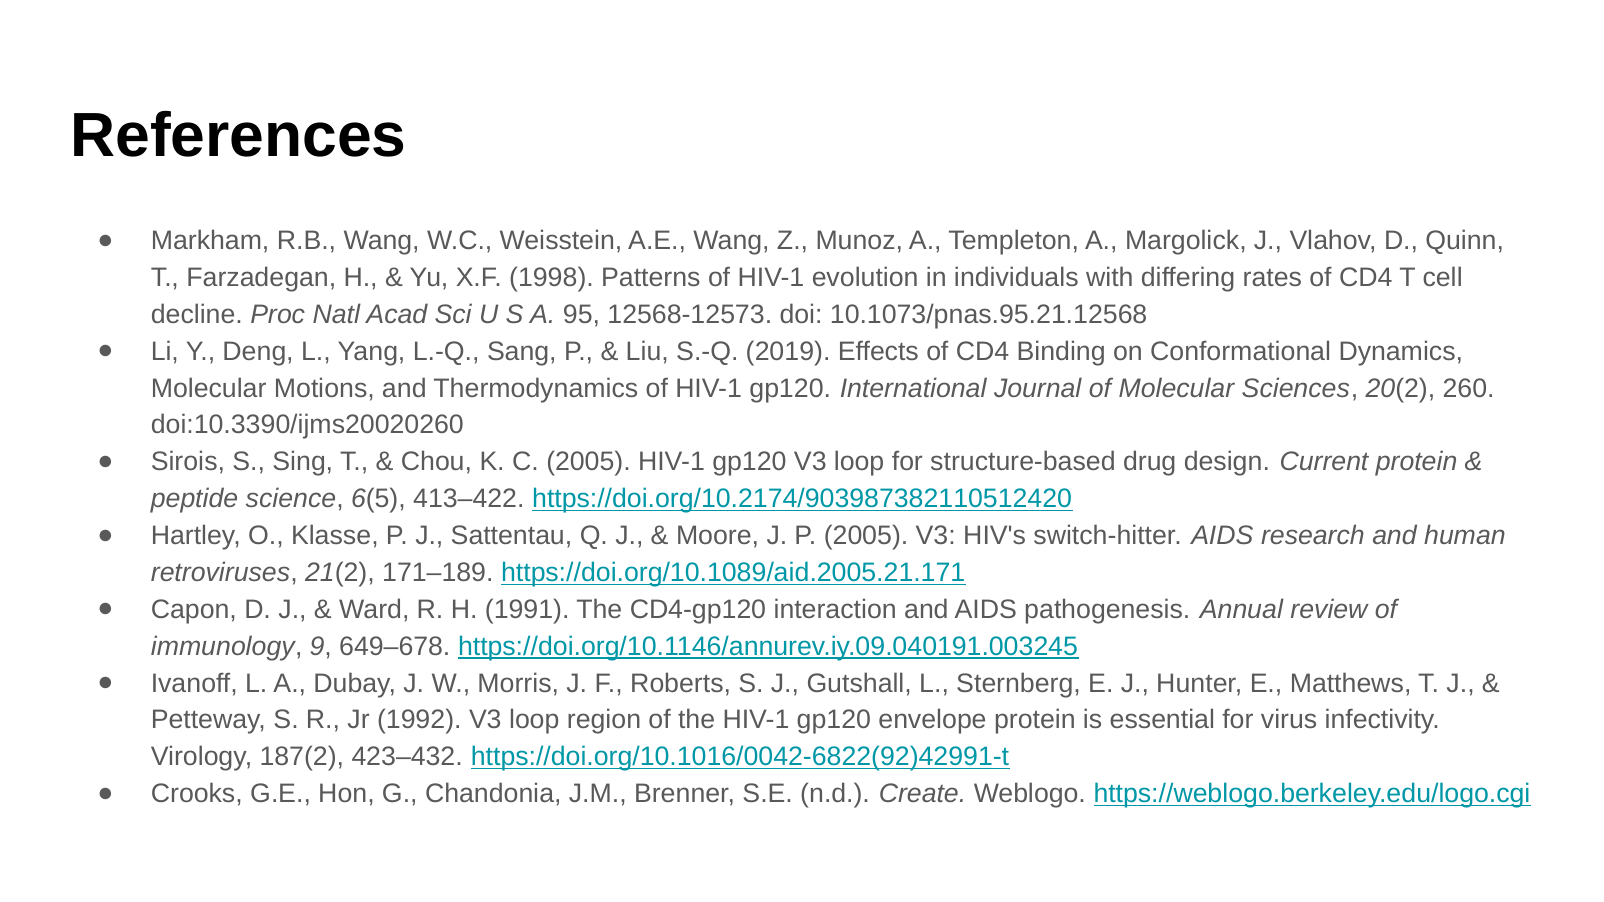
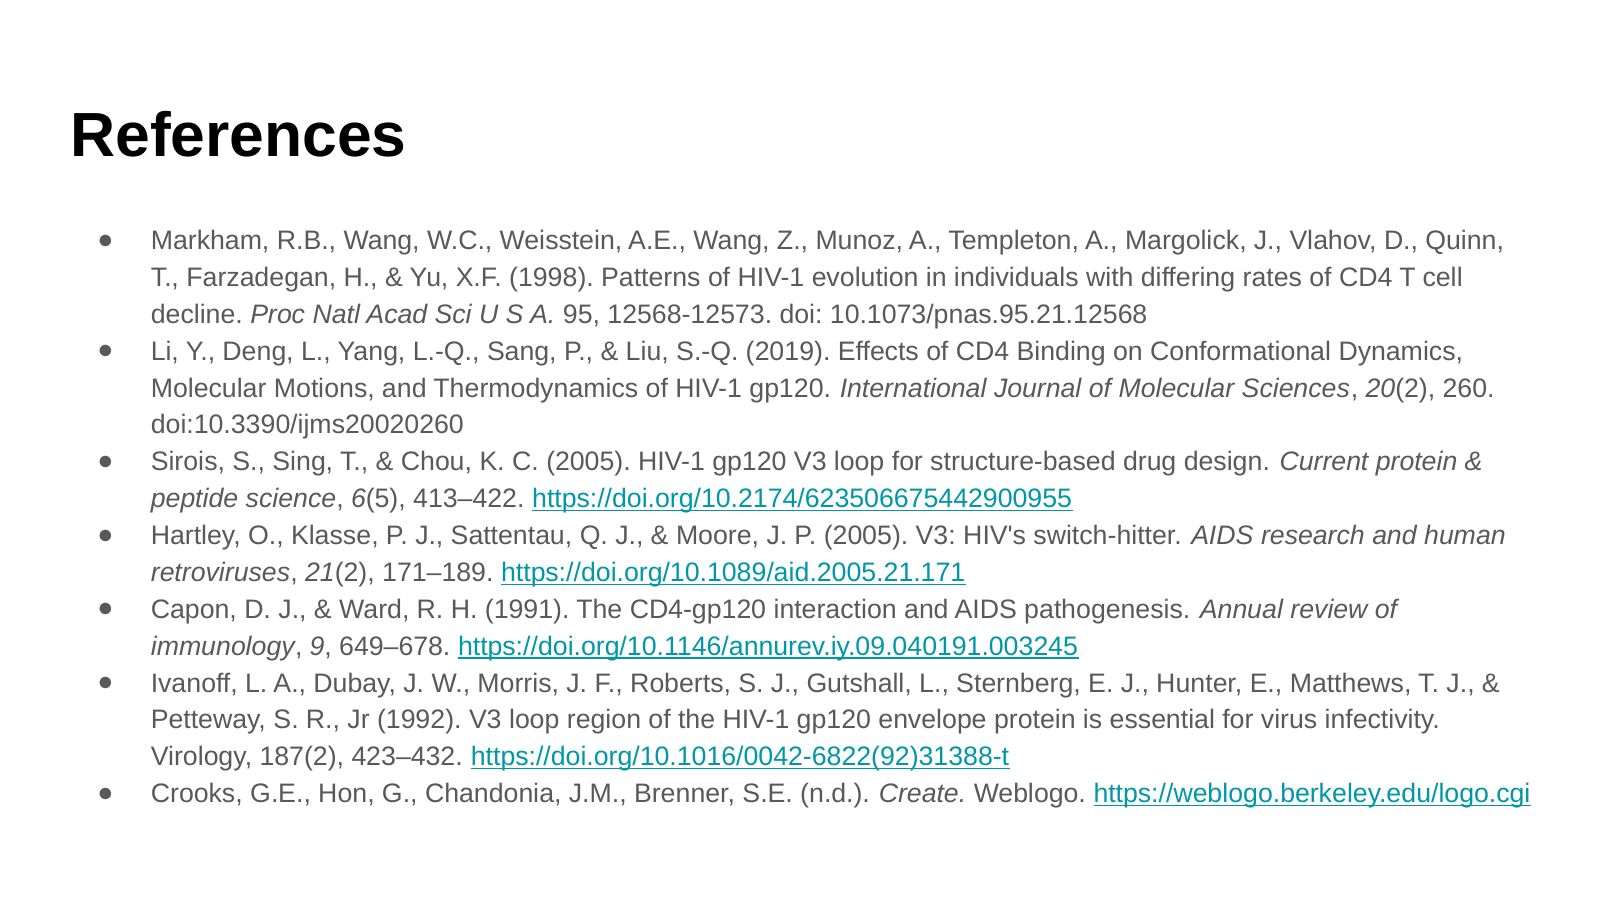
https://doi.org/10.2174/903987382110512420: https://doi.org/10.2174/903987382110512420 -> https://doi.org/10.2174/623506675442900955
https://doi.org/10.1016/0042-6822(92)42991-t: https://doi.org/10.1016/0042-6822(92)42991-t -> https://doi.org/10.1016/0042-6822(92)31388-t
